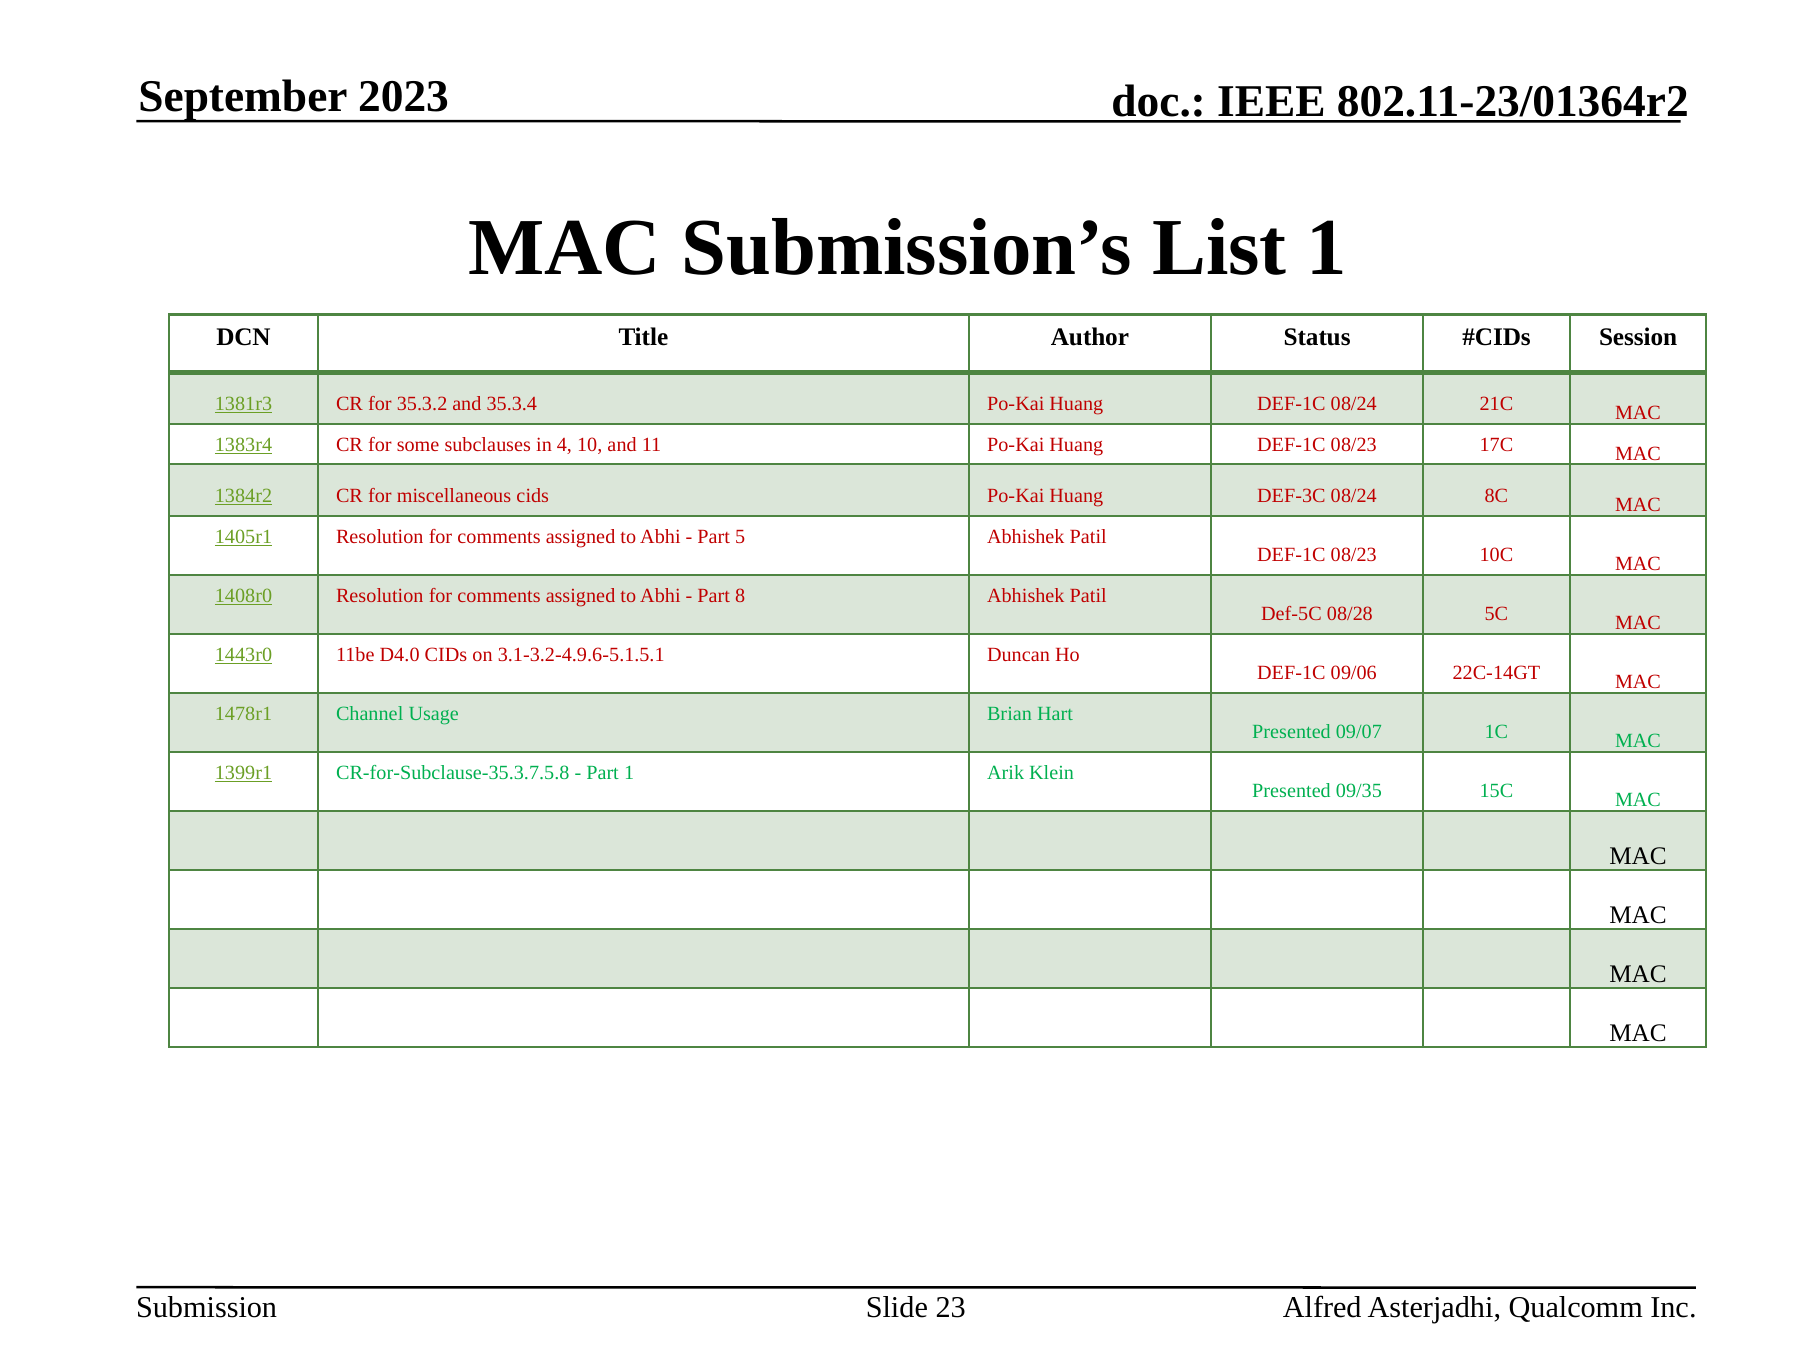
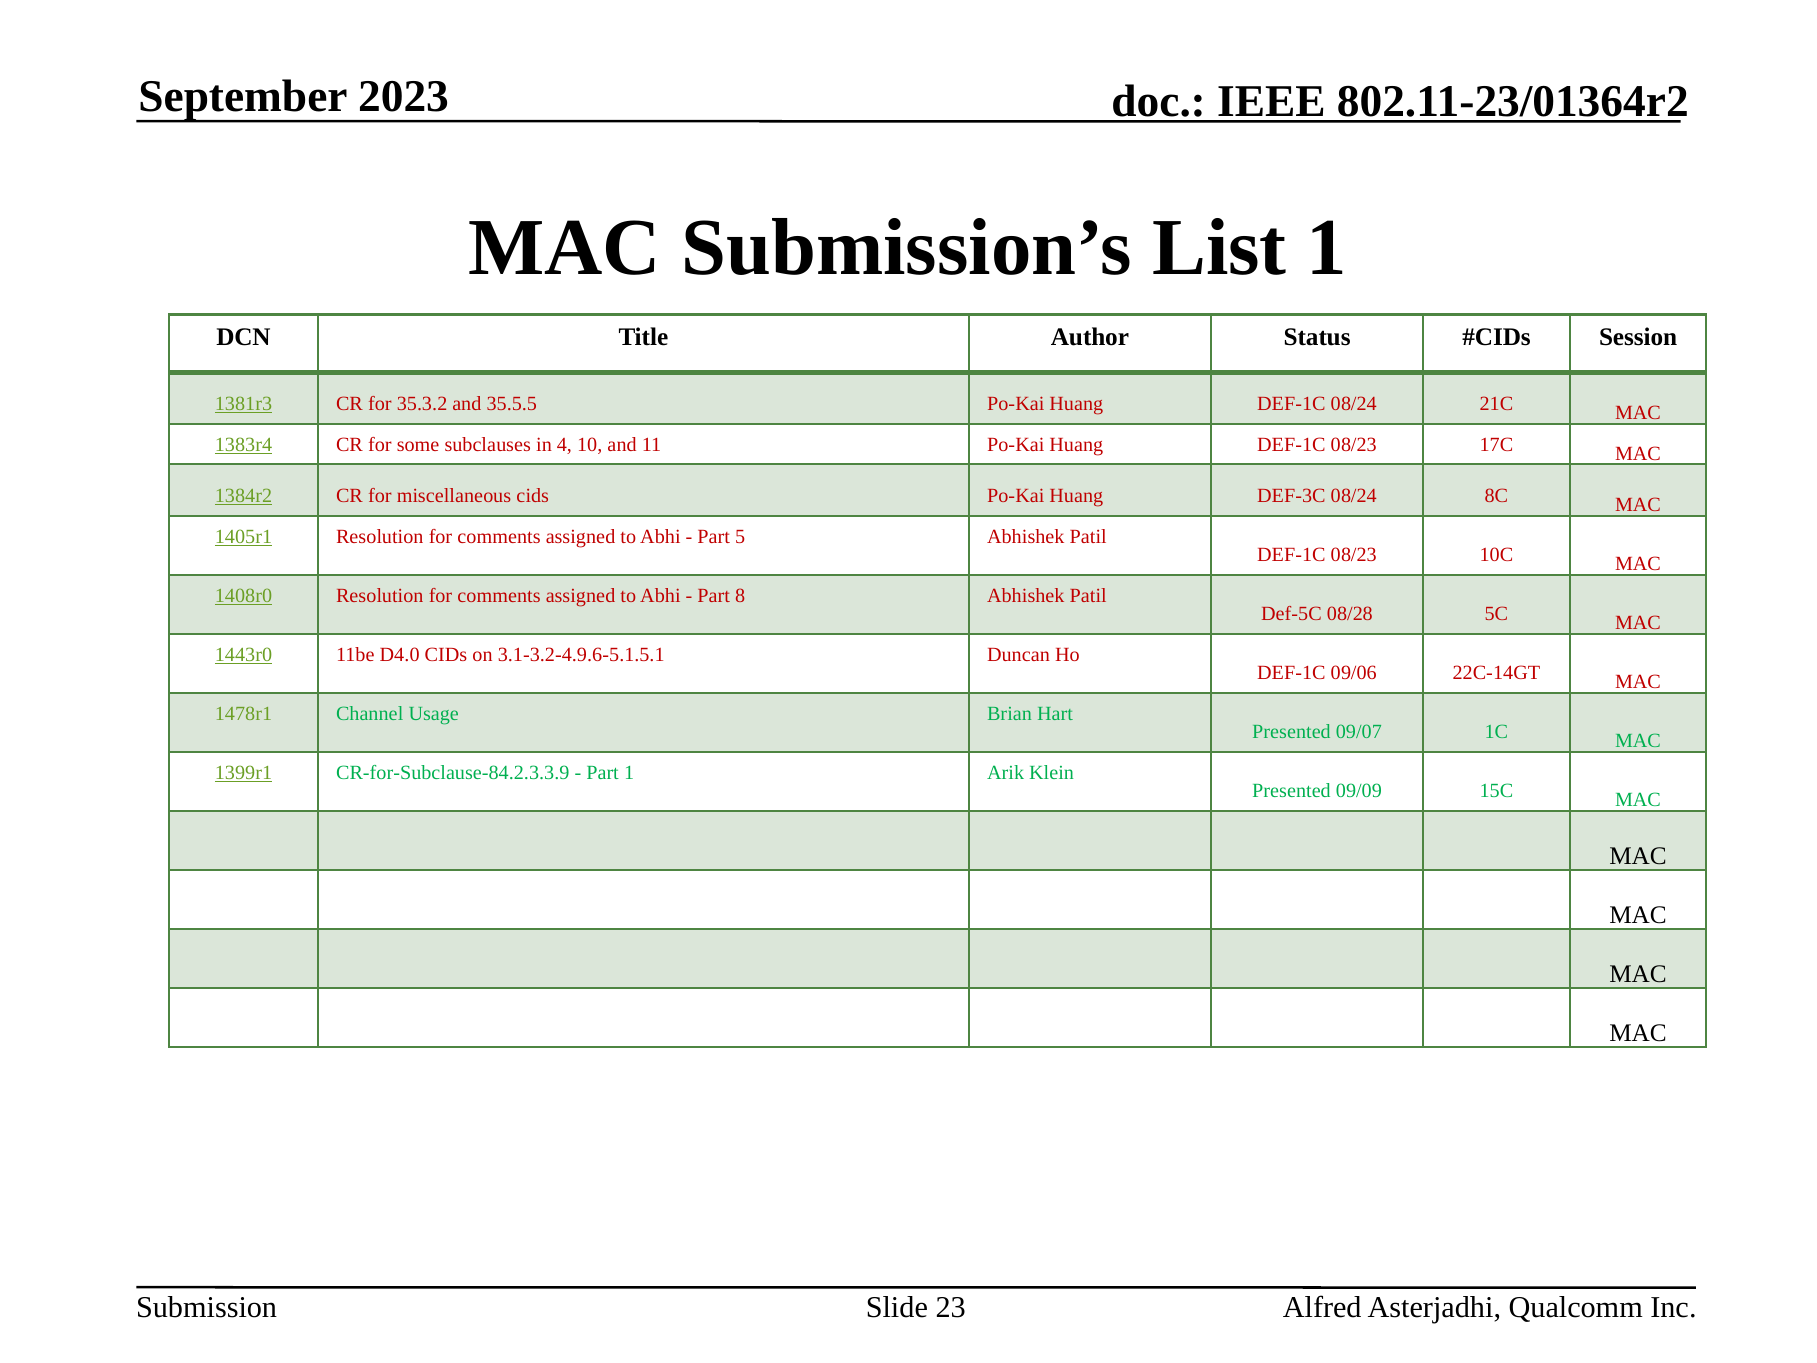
35.3.4: 35.3.4 -> 35.5.5
CR-for-Subclause-35.3.7.5.8: CR-for-Subclause-35.3.7.5.8 -> CR-for-Subclause-84.2.3.3.9
09/35: 09/35 -> 09/09
